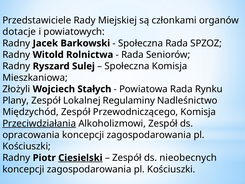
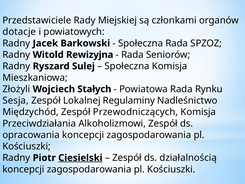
Rolnictwa: Rolnictwa -> Rewizyjna
Plany: Plany -> Sesja
Przewodniczącego: Przewodniczącego -> Przewodniczących
Przeciwdziałania underline: present -> none
nieobecnych: nieobecnych -> działalnością
